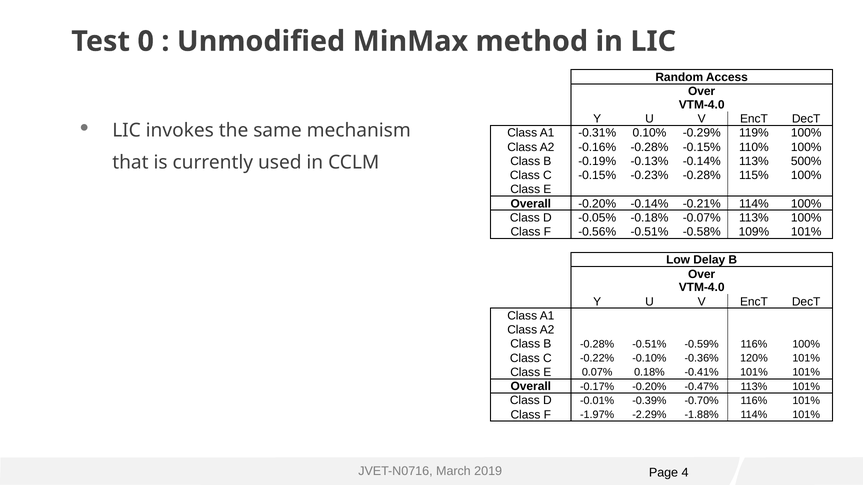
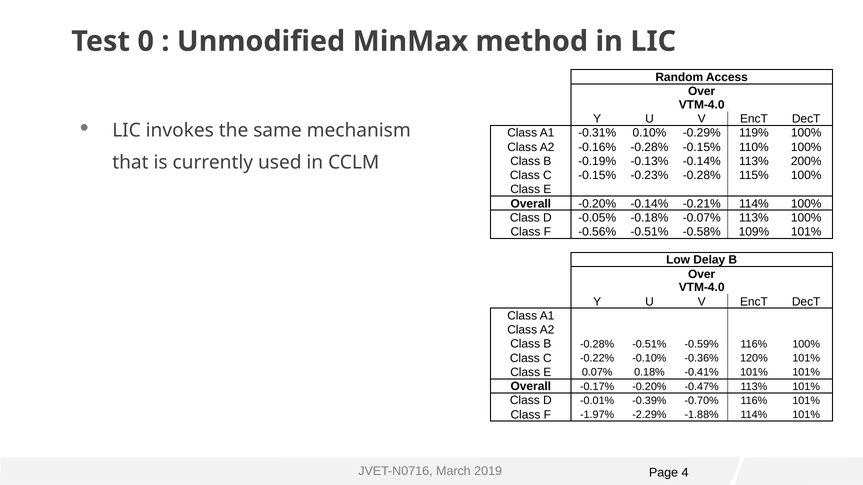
500%: 500% -> 200%
